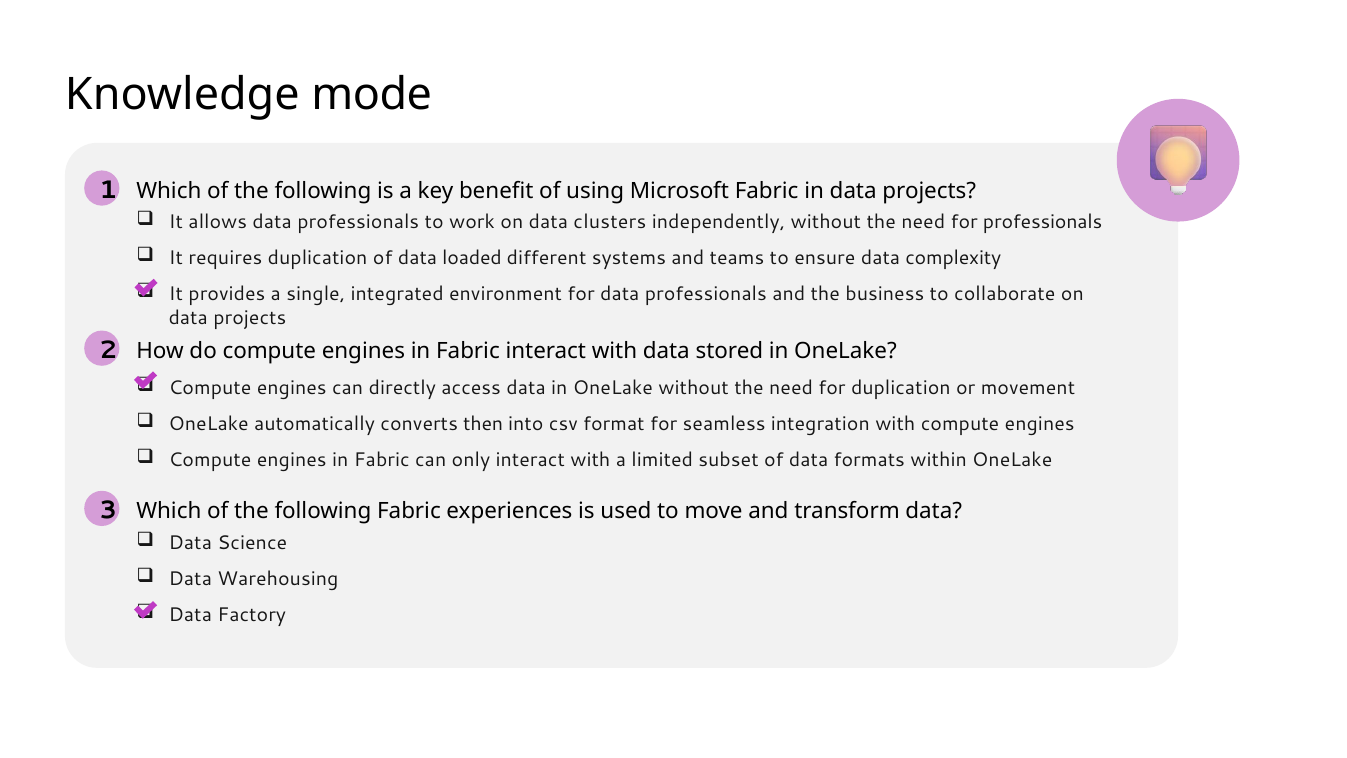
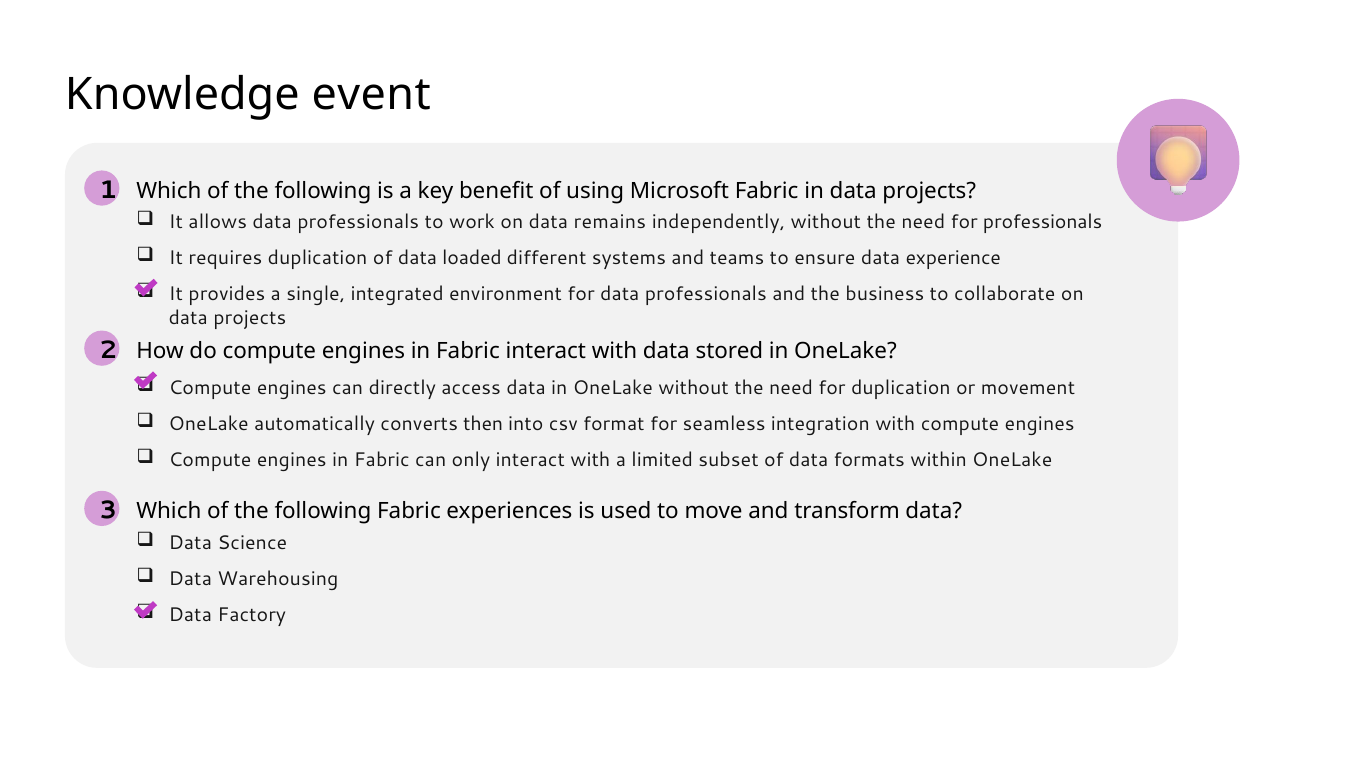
mode: mode -> event
clusters: clusters -> remains
complexity: complexity -> experience
